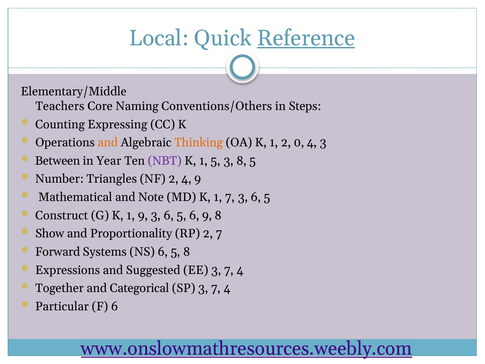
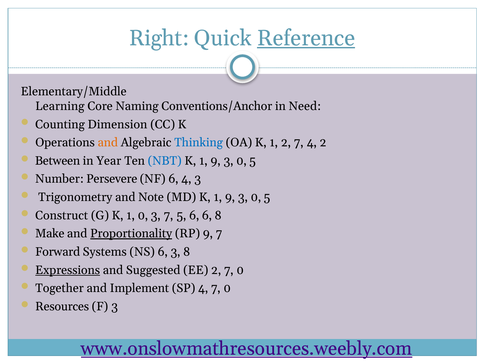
Local: Local -> Right
Teachers: Teachers -> Learning
Conventions/Others: Conventions/Others -> Conventions/Anchor
Steps: Steps -> Need
Expressing: Expressing -> Dimension
Thinking colour: orange -> blue
1 2 0: 0 -> 7
4 3: 3 -> 2
NBT colour: purple -> blue
5 at (216, 161): 5 -> 9
8 at (241, 161): 8 -> 0
Triangles: Triangles -> Persevere
NF 2: 2 -> 6
4 9: 9 -> 3
Mathematical: Mathematical -> Trigonometry
MD K 1 7: 7 -> 9
6 at (256, 197): 6 -> 0
1 9: 9 -> 0
6 at (169, 215): 6 -> 7
6 9: 9 -> 6
Show: Show -> Make
Proportionality underline: none -> present
RP 2: 2 -> 9
NS 6 5: 5 -> 3
Expressions underline: none -> present
EE 3: 3 -> 2
4 at (240, 270): 4 -> 0
Categorical: Categorical -> Implement
SP 3: 3 -> 4
4 at (227, 288): 4 -> 0
Particular: Particular -> Resources
F 6: 6 -> 3
